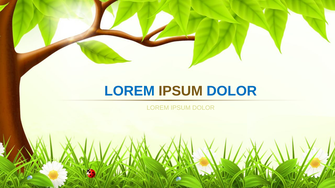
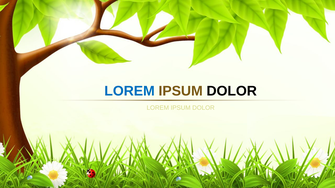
DOLOR at (232, 91) colour: blue -> black
